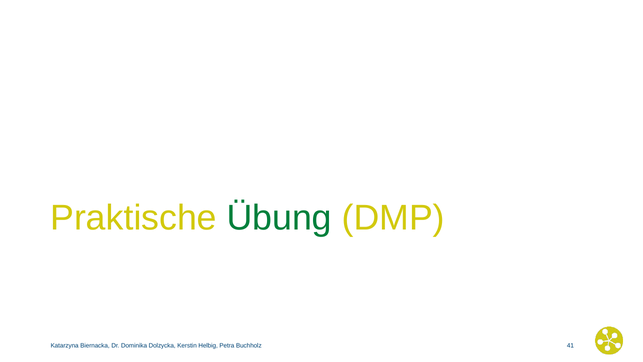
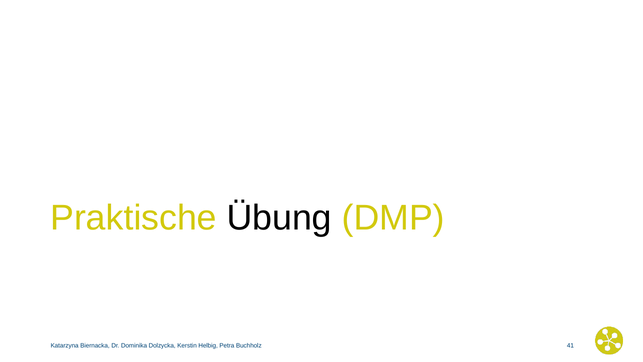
Übung colour: green -> black
